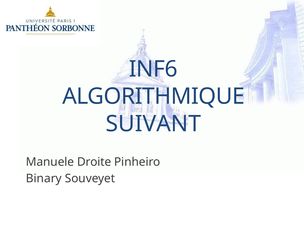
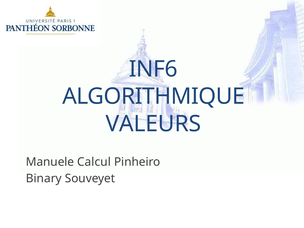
SUIVANT: SUIVANT -> VALEURS
Droite: Droite -> Calcul
